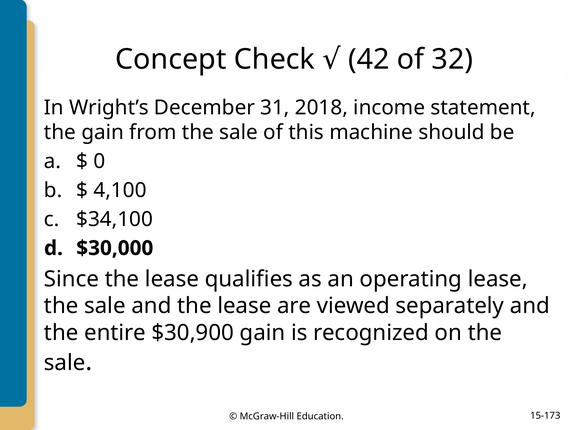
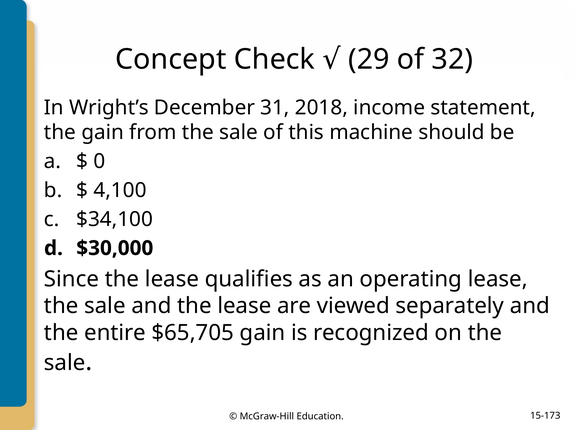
42: 42 -> 29
$30,900: $30,900 -> $65,705
